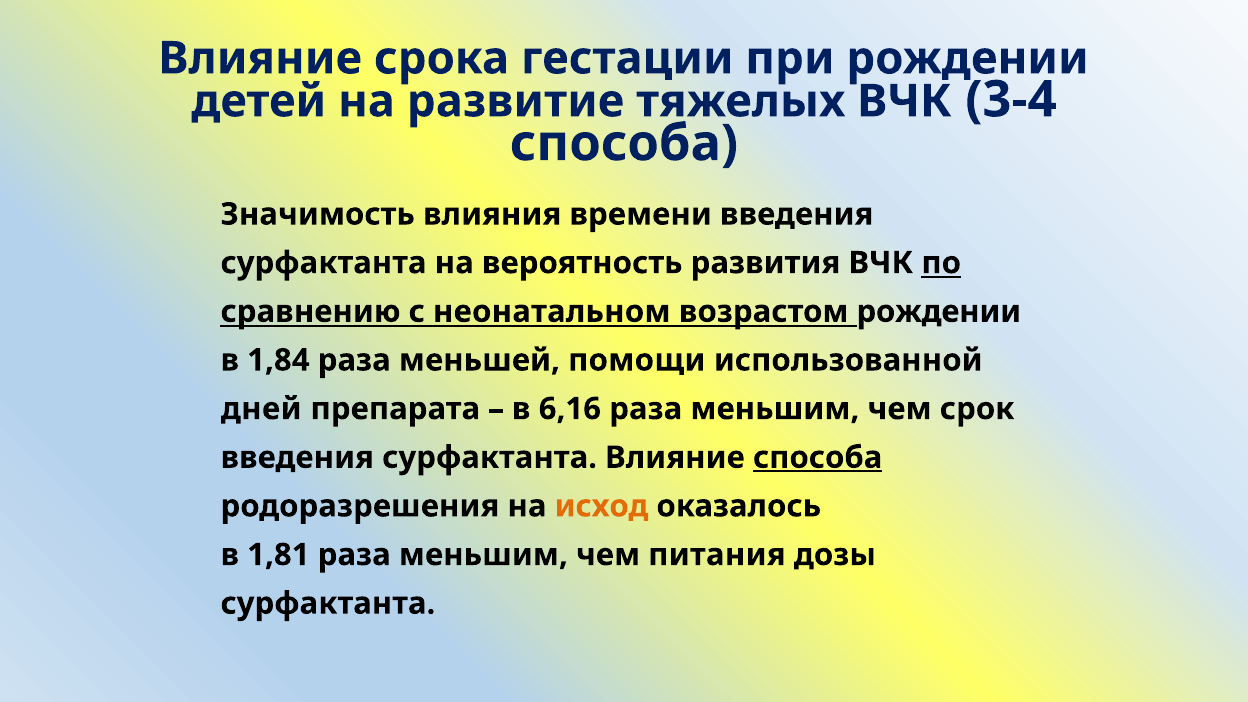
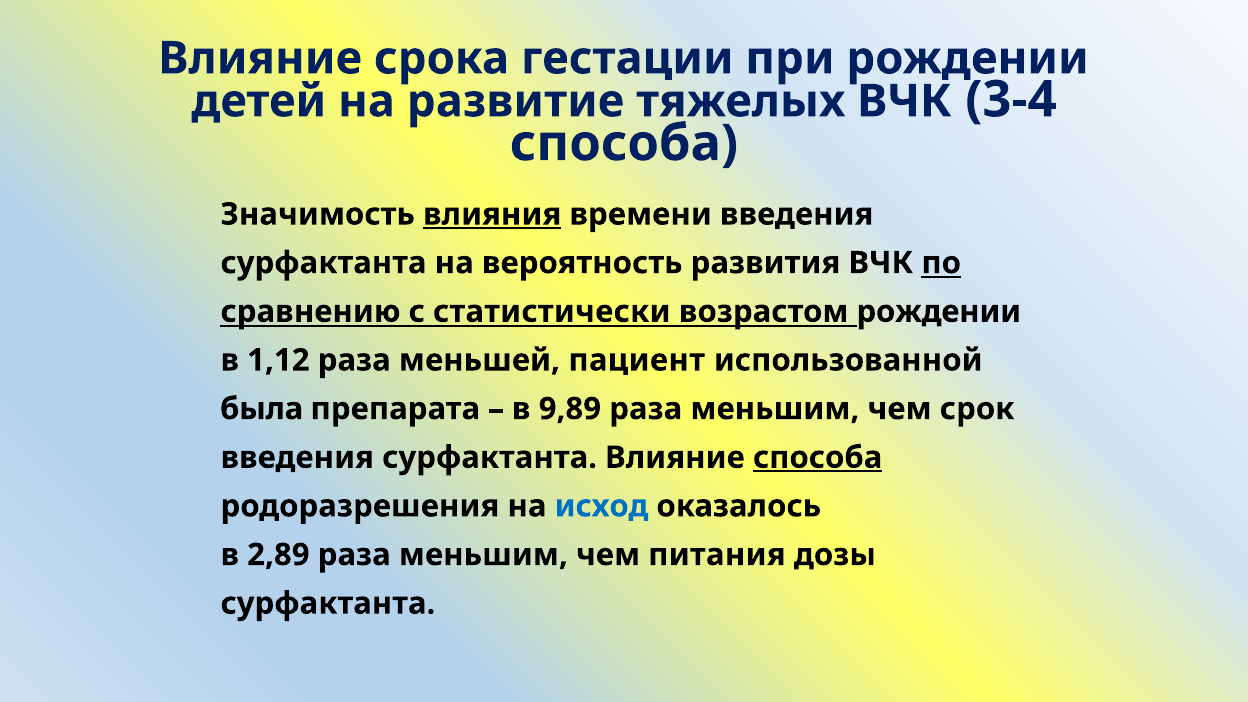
влияния underline: none -> present
неонатальном: неонатальном -> статистически
1,84: 1,84 -> 1,12
помощи: помощи -> пациент
дней: дней -> была
6,16: 6,16 -> 9,89
исход colour: orange -> blue
1,81: 1,81 -> 2,89
